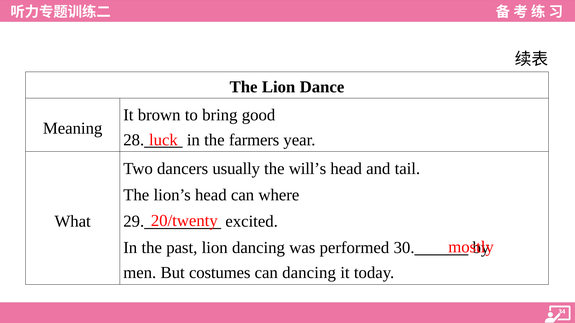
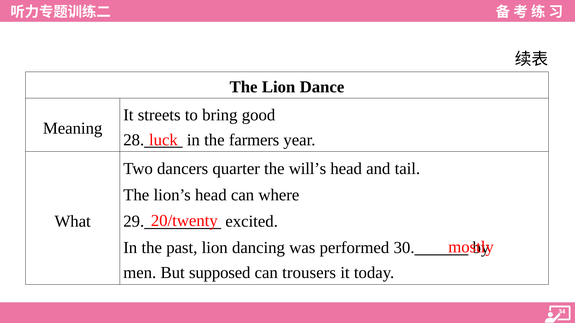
brown: brown -> streets
usually: usually -> quarter
costumes: costumes -> supposed
can dancing: dancing -> trousers
